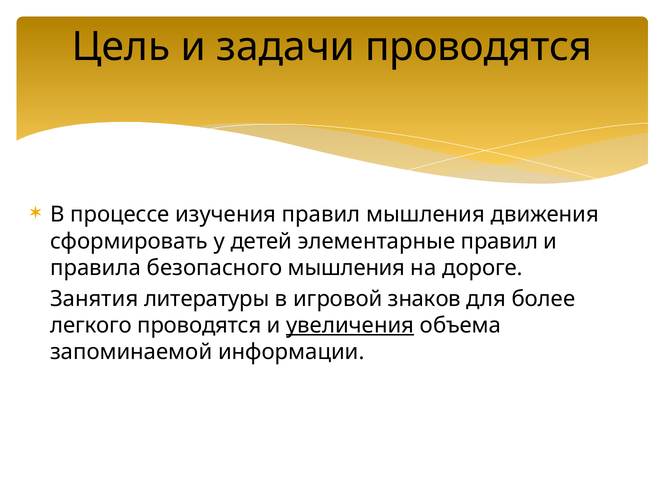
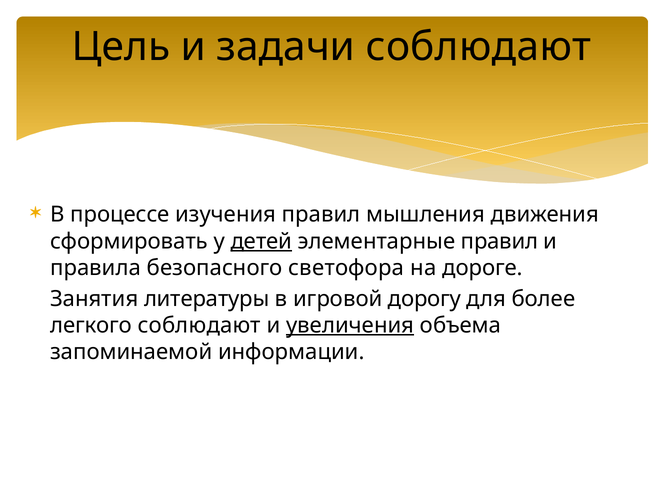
задачи проводятся: проводятся -> соблюдают
детей underline: none -> present
безопасного мышления: мышления -> светофора
знаков: знаков -> дорогу
легкого проводятся: проводятся -> соблюдают
